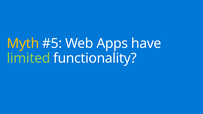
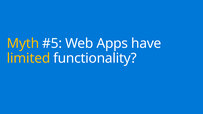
limited colour: light green -> yellow
